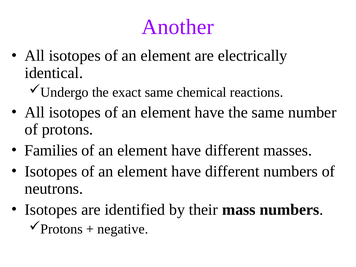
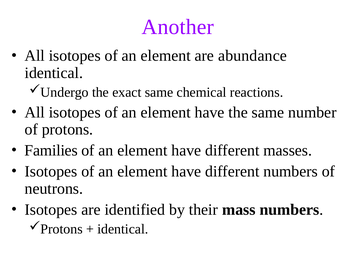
electrically: electrically -> abundance
negative at (123, 229): negative -> identical
